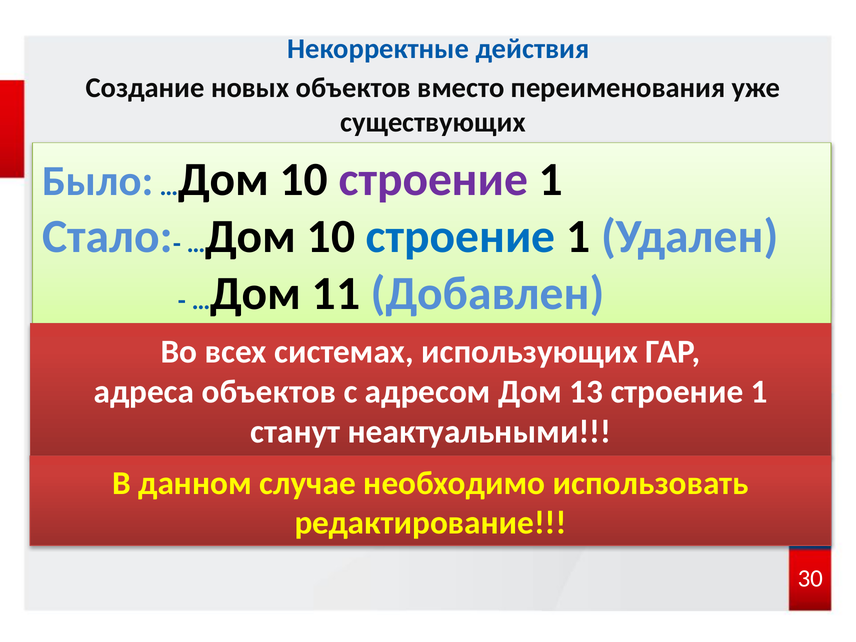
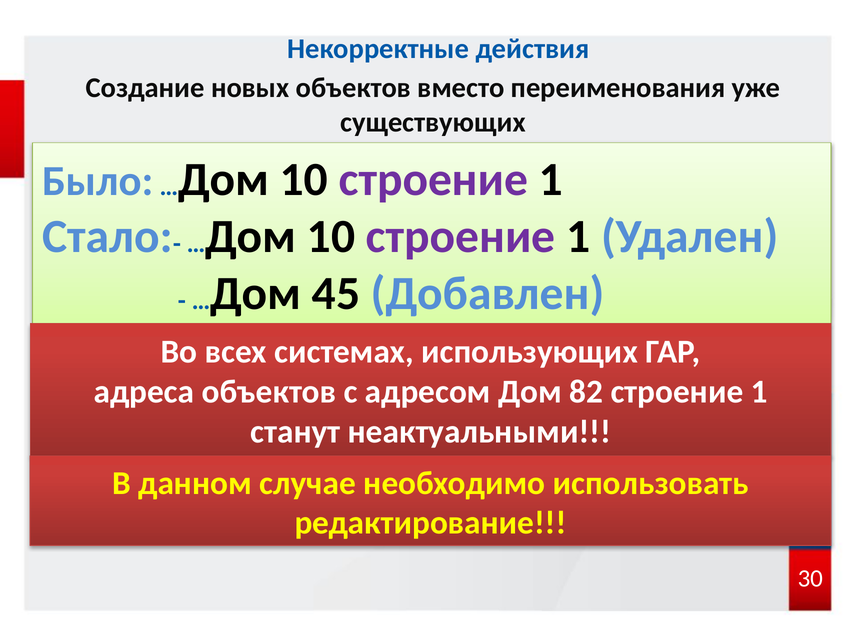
строение at (461, 237) colour: blue -> purple
11: 11 -> 45
13: 13 -> 82
